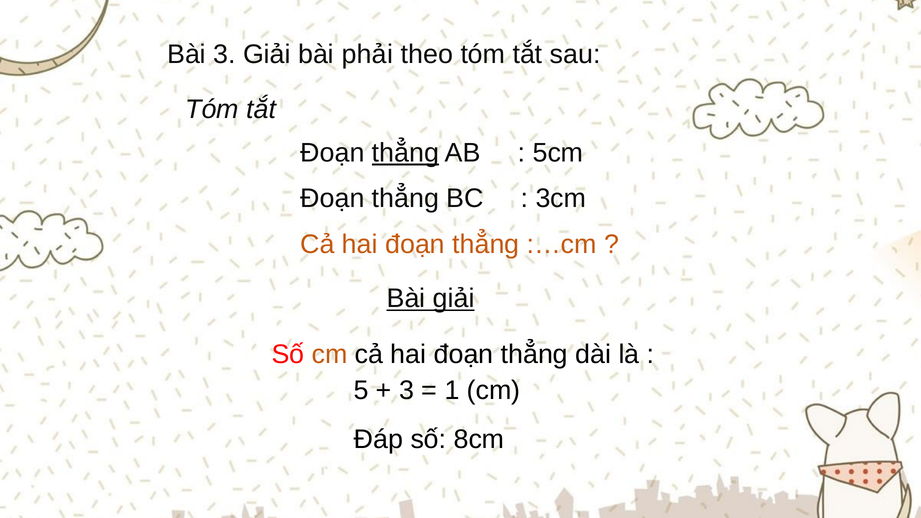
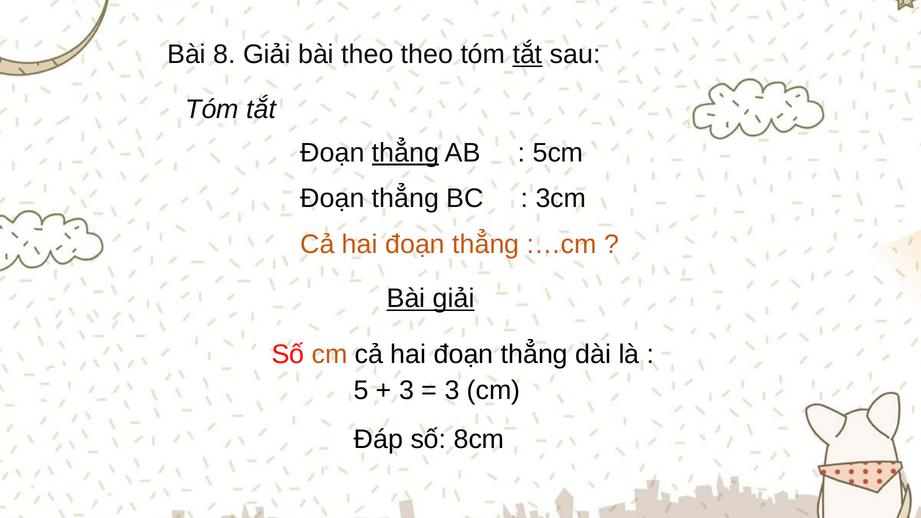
Bài 3: 3 -> 8
bài phải: phải -> theo
tắt at (528, 55) underline: none -> present
1 at (452, 390): 1 -> 3
